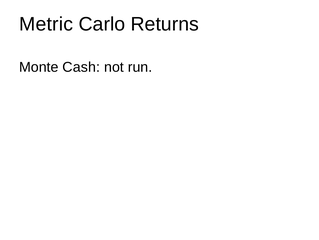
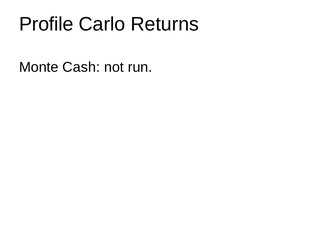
Metric: Metric -> Profile
